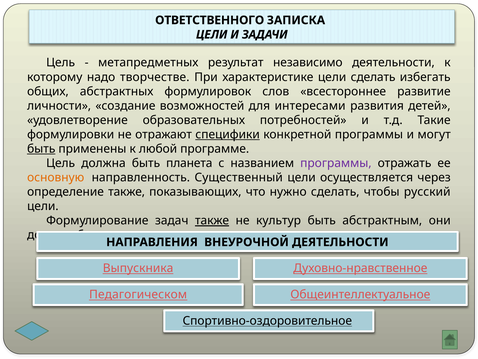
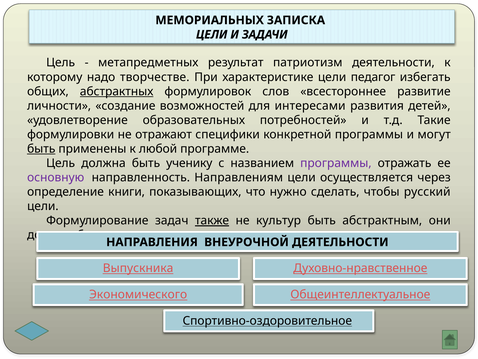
ОТВЕТСТВЕННОГО: ОТВЕТСТВЕННОГО -> МЕМОРИАЛЬНЫХ
независимо: независимо -> патриотизм
цели сделать: сделать -> педагог
абстрактных underline: none -> present
специфики underline: present -> none
планета: планета -> ученику
основную colour: orange -> purple
Существенный: Существенный -> Направлениям
определение также: также -> книги
Педагогическом: Педагогическом -> Экономического
